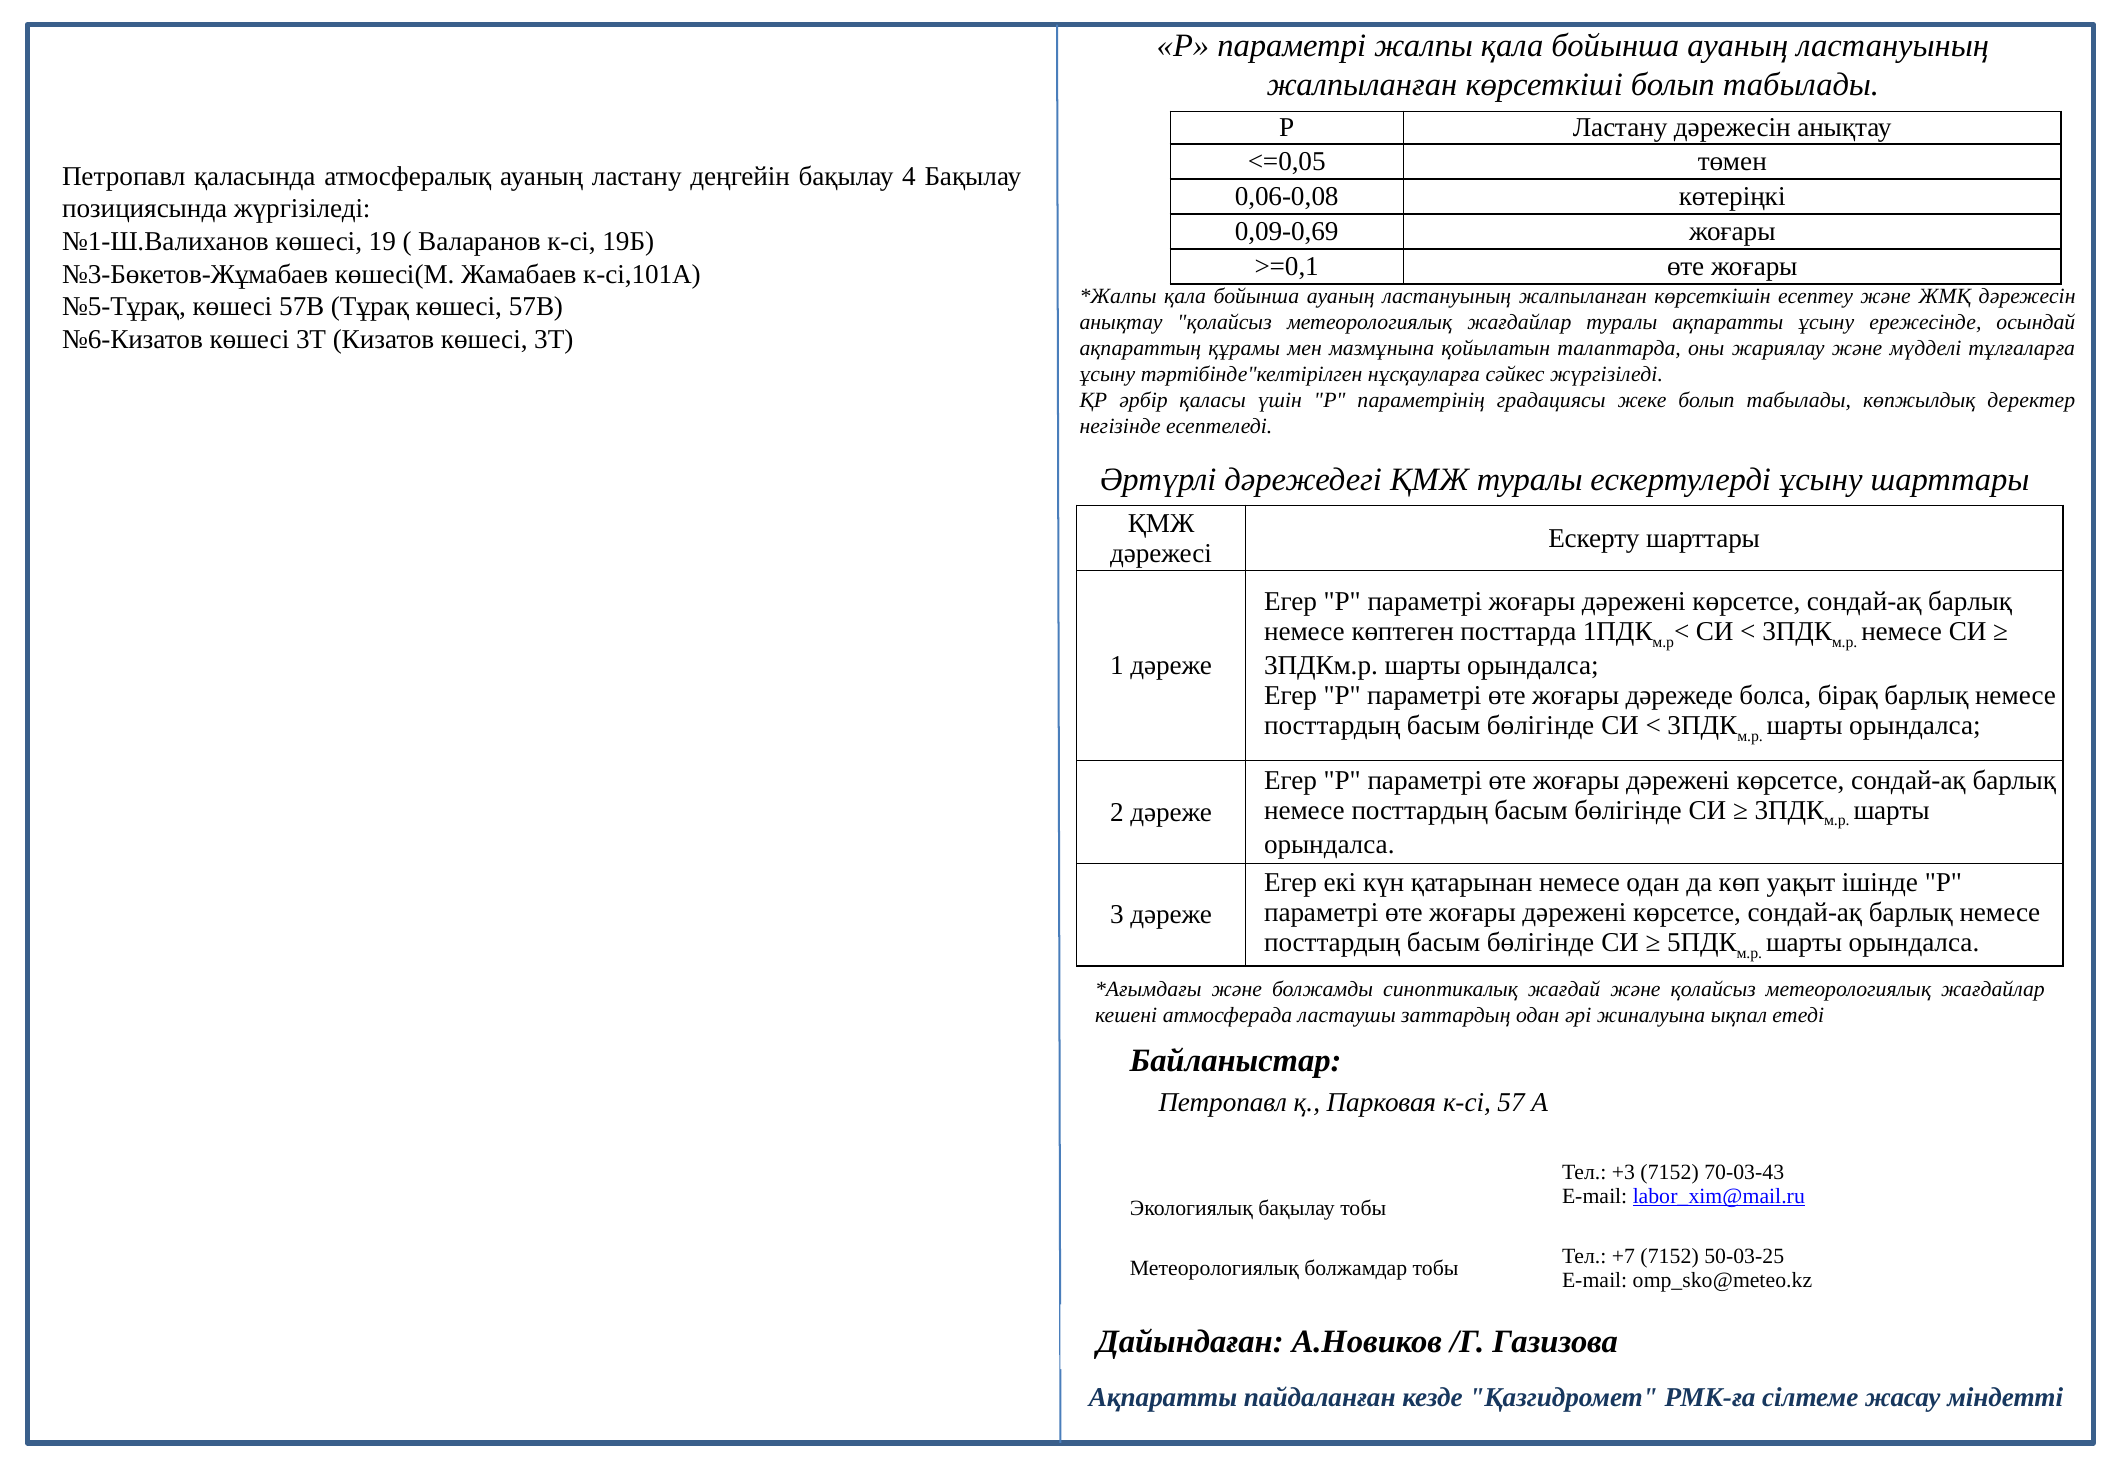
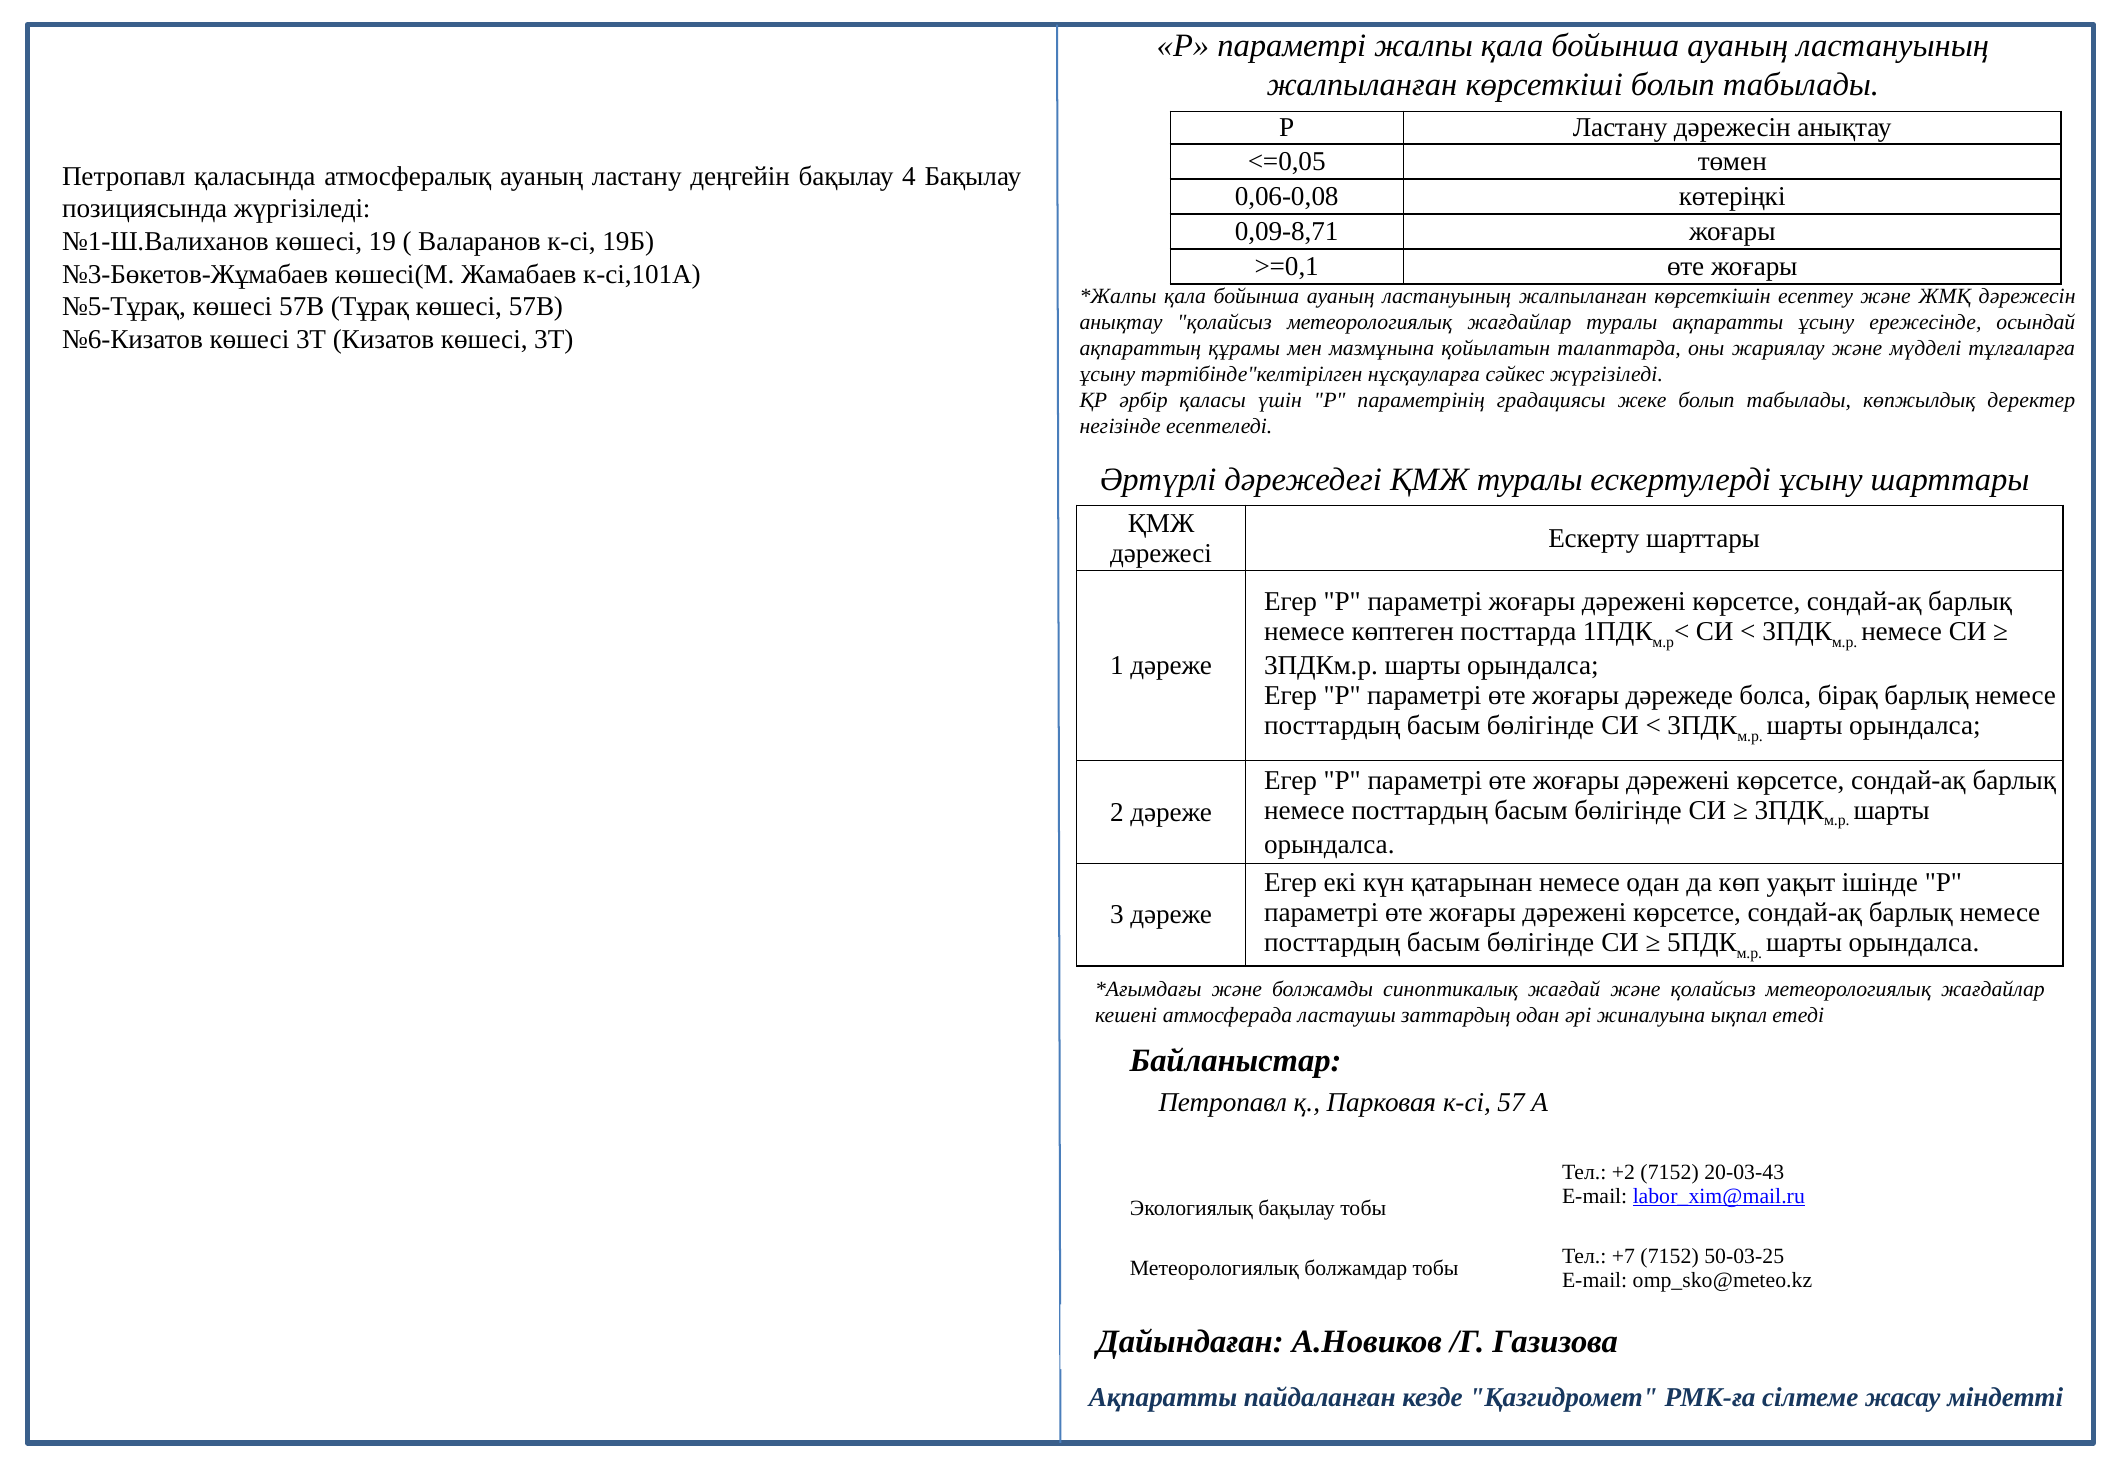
0,09-0,69: 0,09-0,69 -> 0,09-8,71
+3: +3 -> +2
70-03-43: 70-03-43 -> 20-03-43
